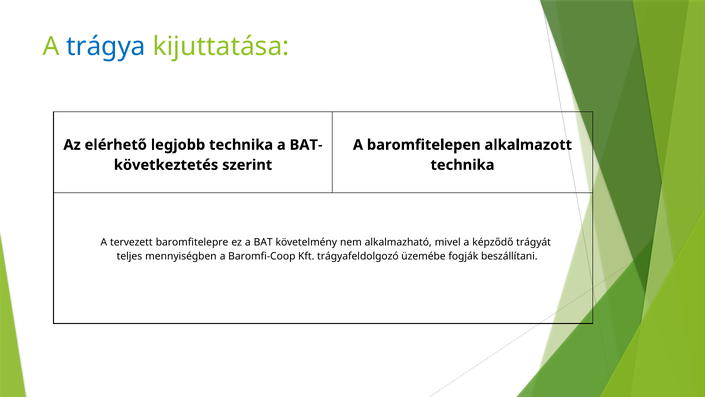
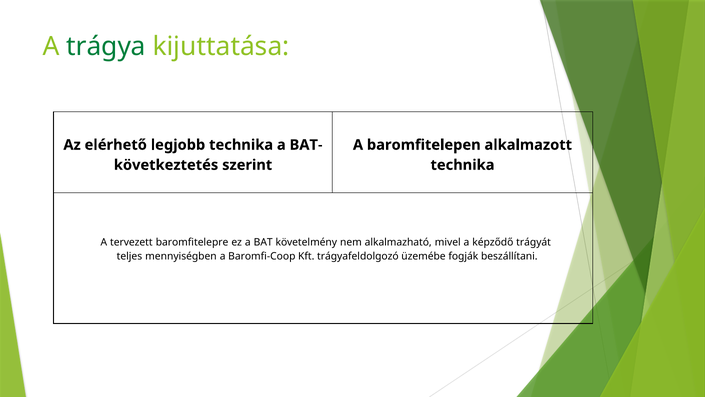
trágya colour: blue -> green
